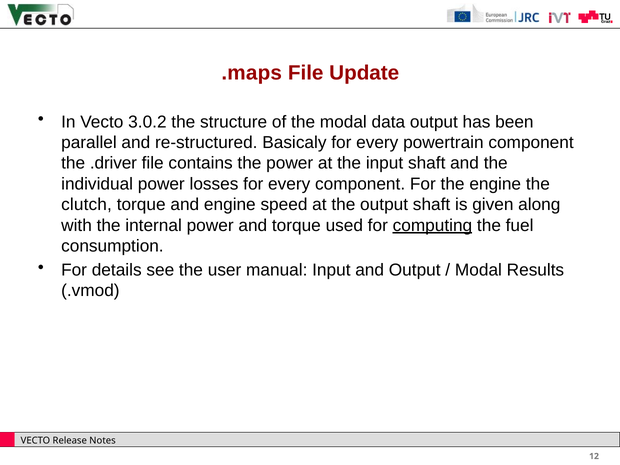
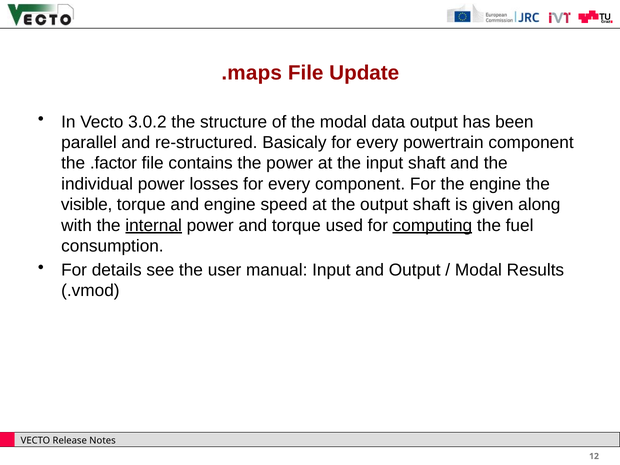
.driver: .driver -> .factor
clutch: clutch -> visible
internal underline: none -> present
